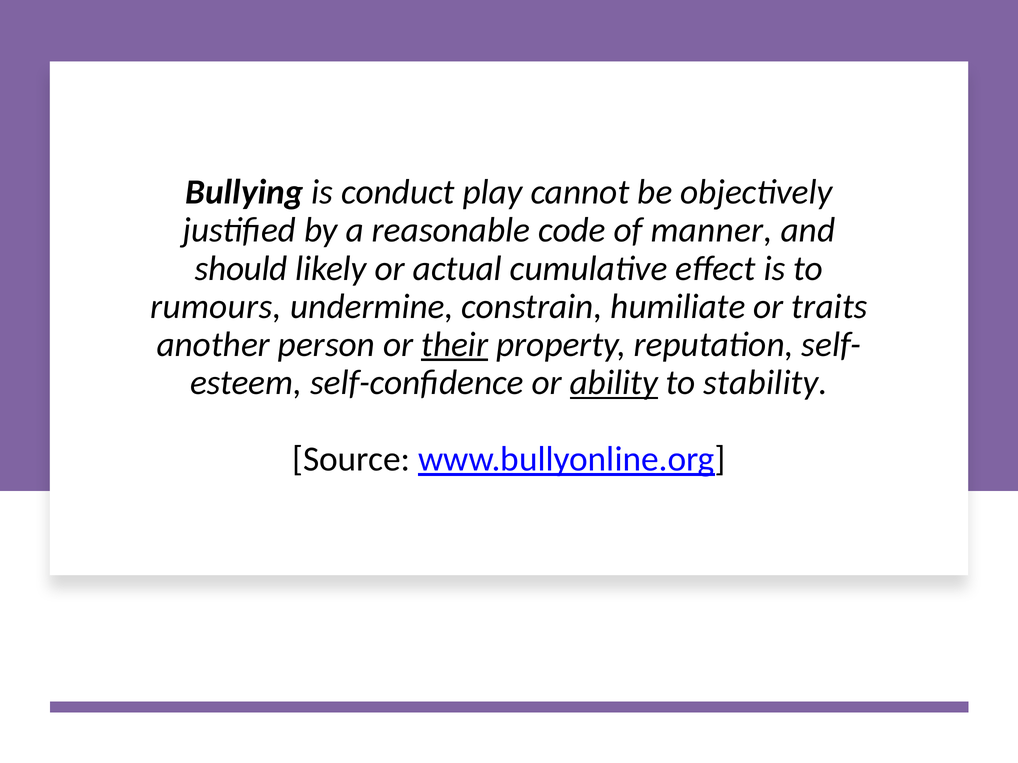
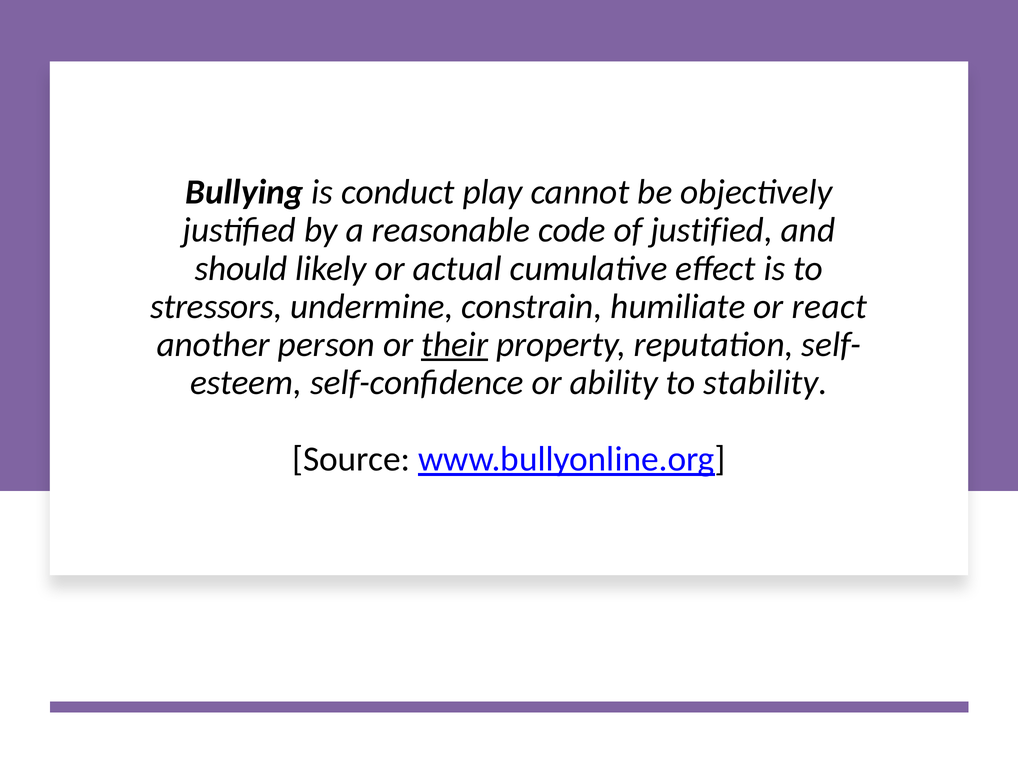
of manner: manner -> justified
rumours: rumours -> stressors
traits: traits -> react
ability underline: present -> none
